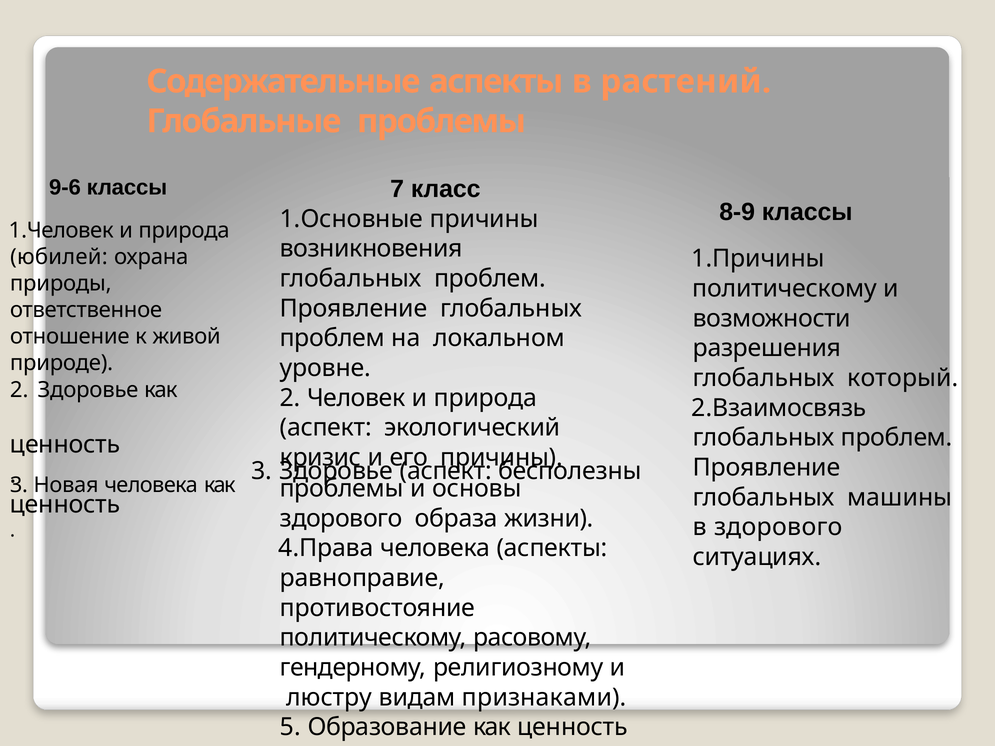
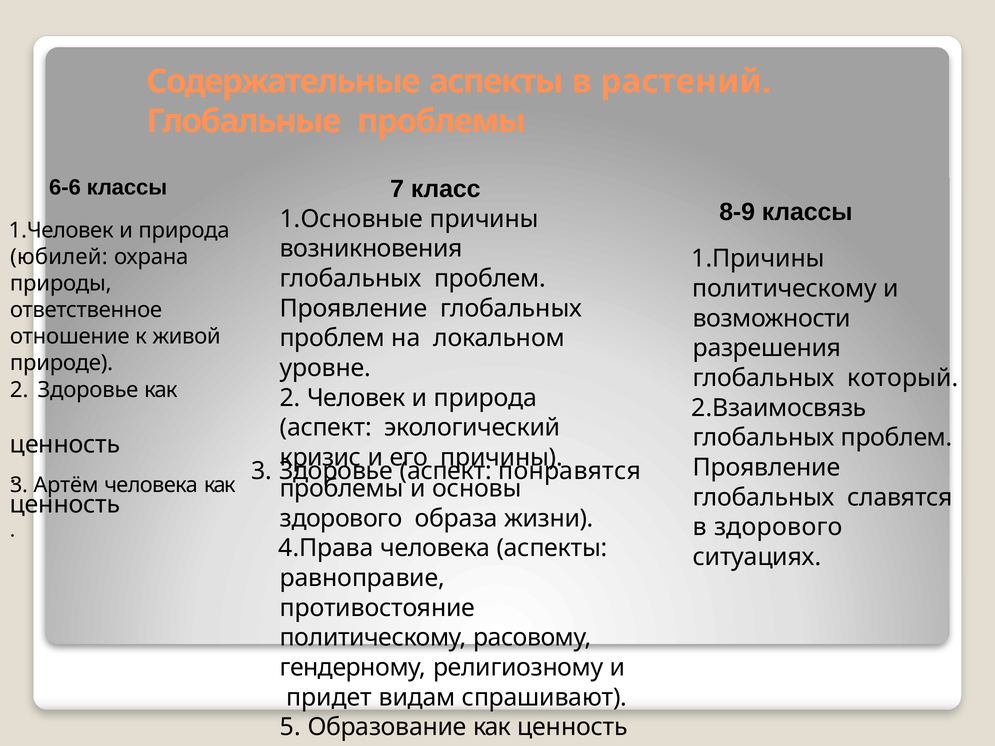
9-6: 9-6 -> 6-6
бесполезны: бесполезны -> понравятся
Новая: Новая -> Артём
машины: машины -> славятся
люстру: люстру -> придет
признаками: признаками -> спрашивают
